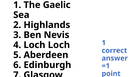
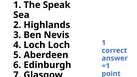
Gaelic: Gaelic -> Speak
